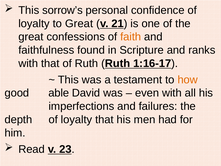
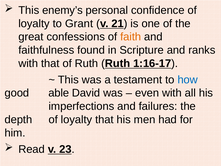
sorrow’s: sorrow’s -> enemy’s
to Great: Great -> Grant
how colour: orange -> blue
